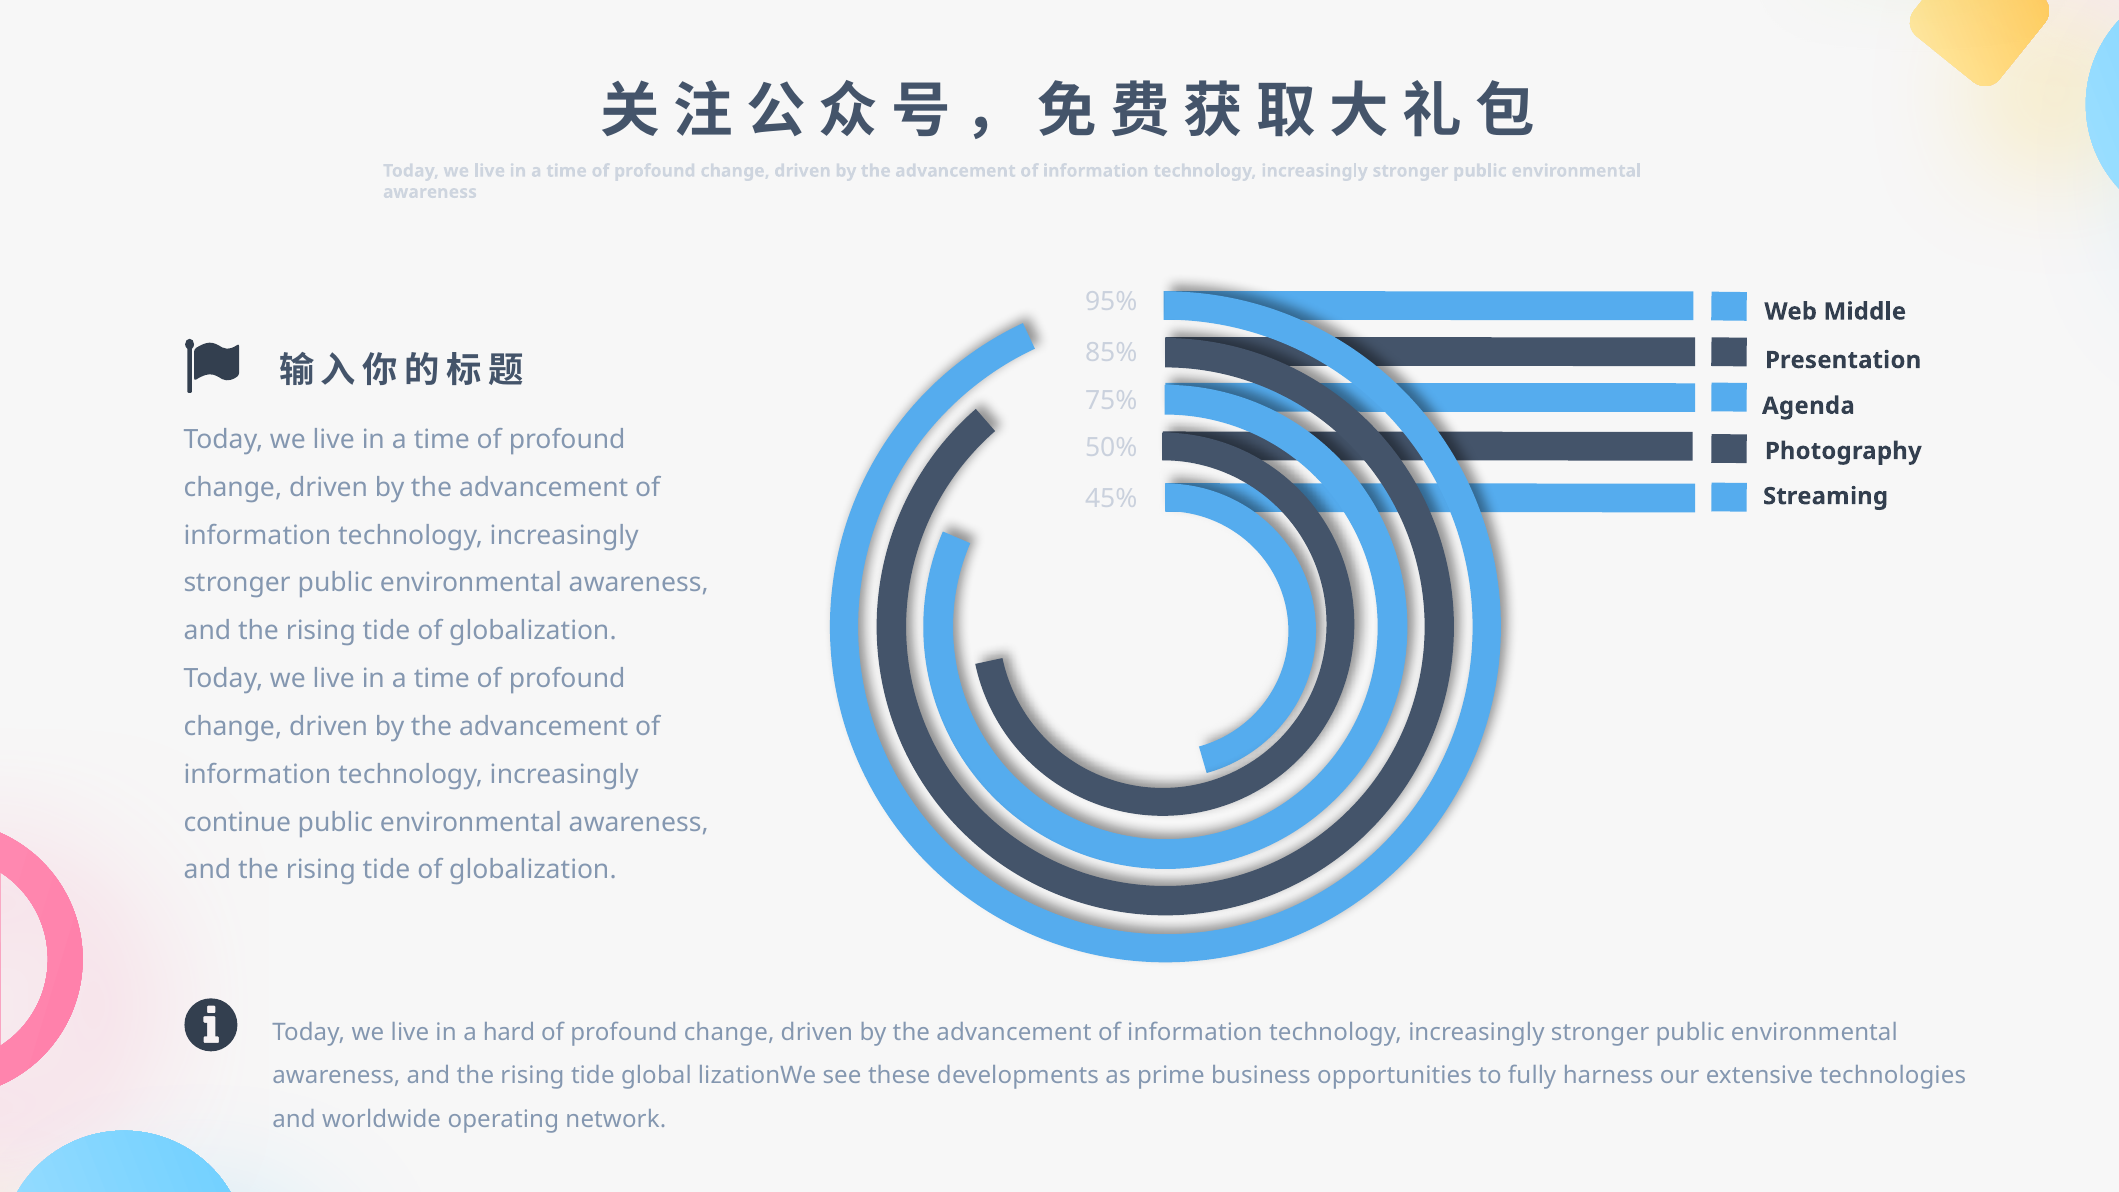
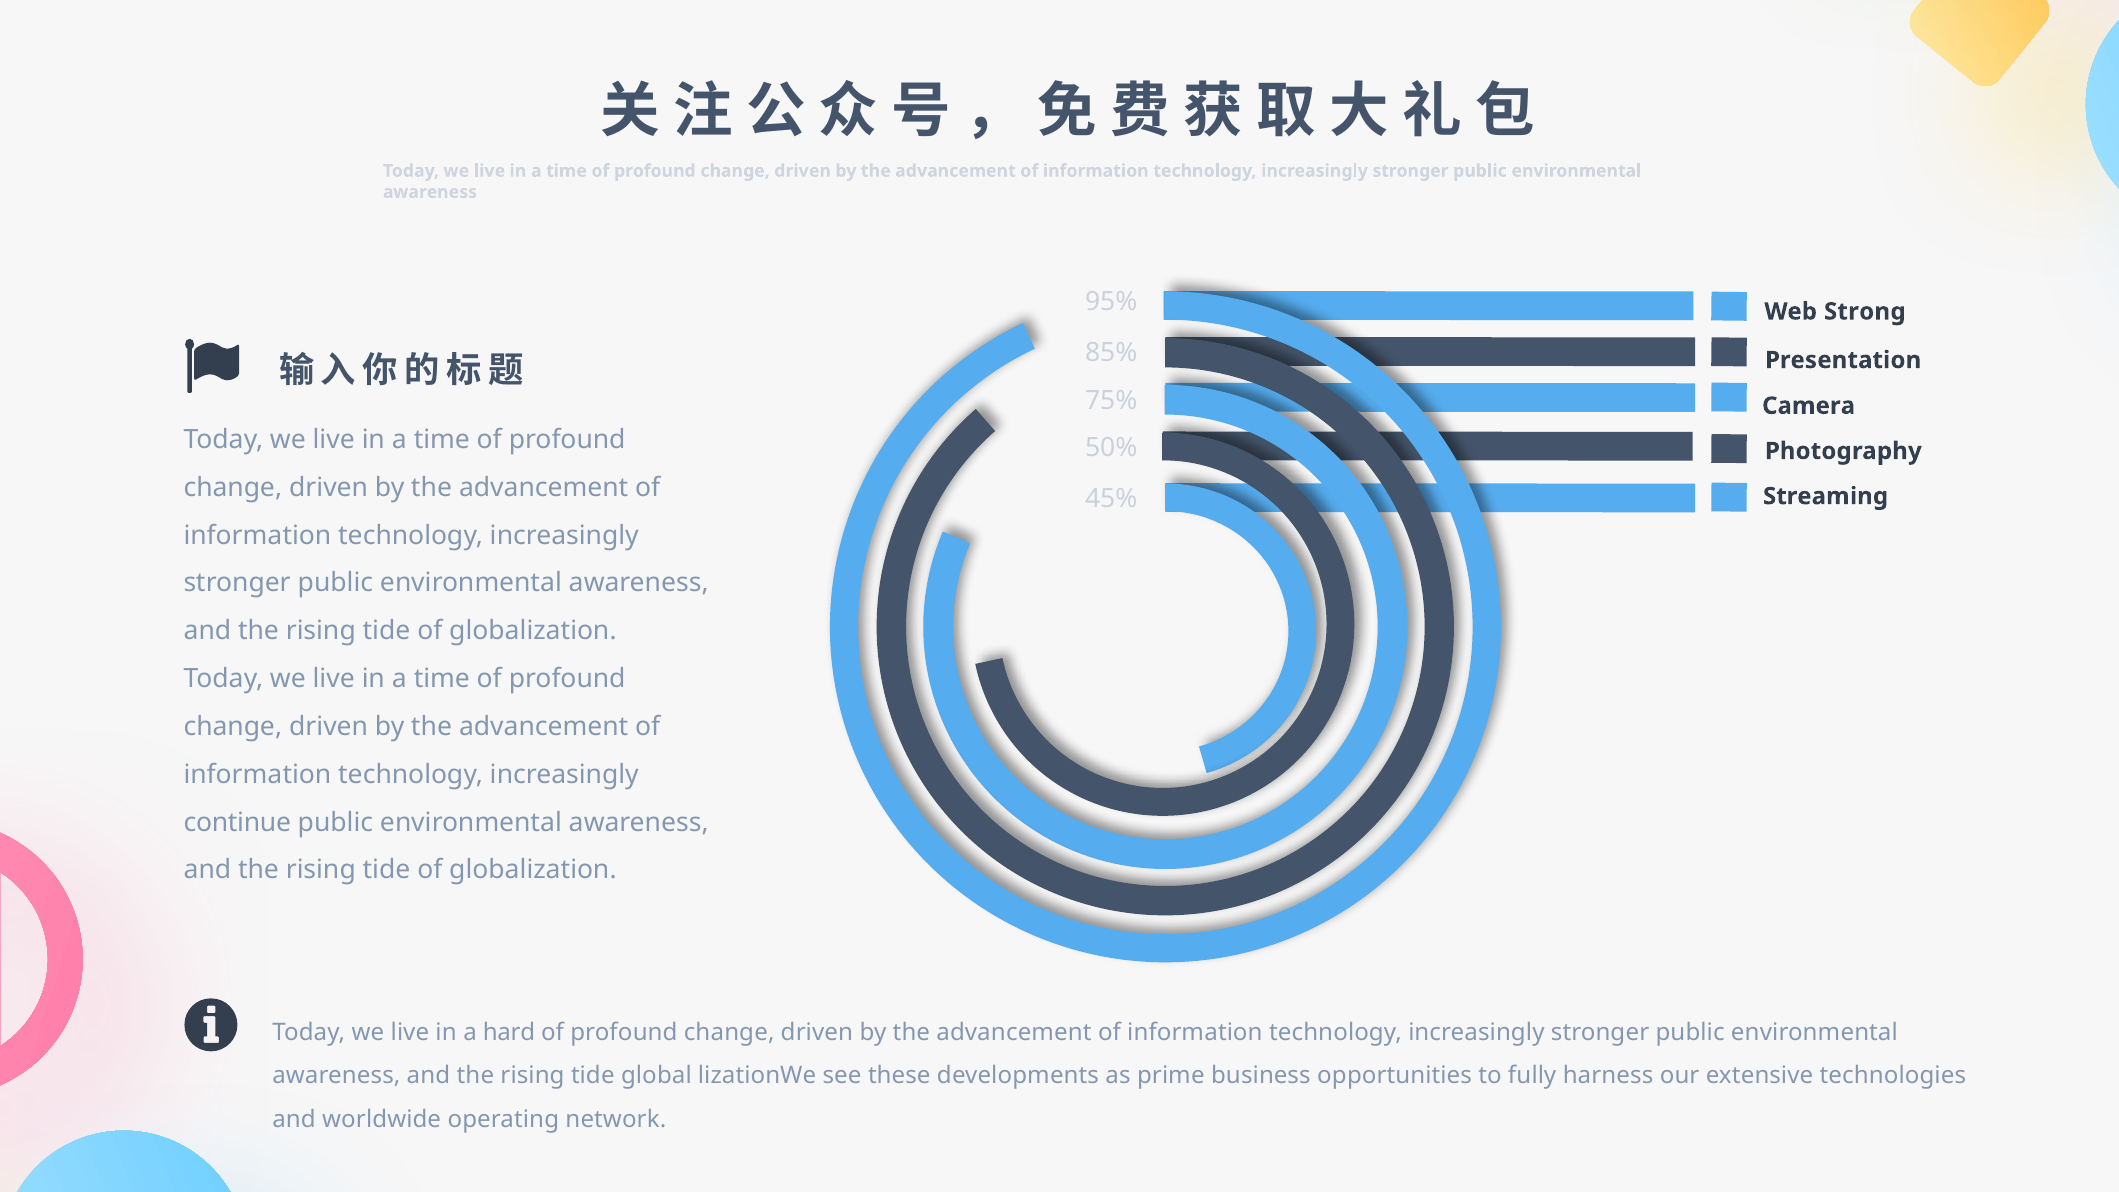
Middle: Middle -> Strong
Agenda: Agenda -> Camera
